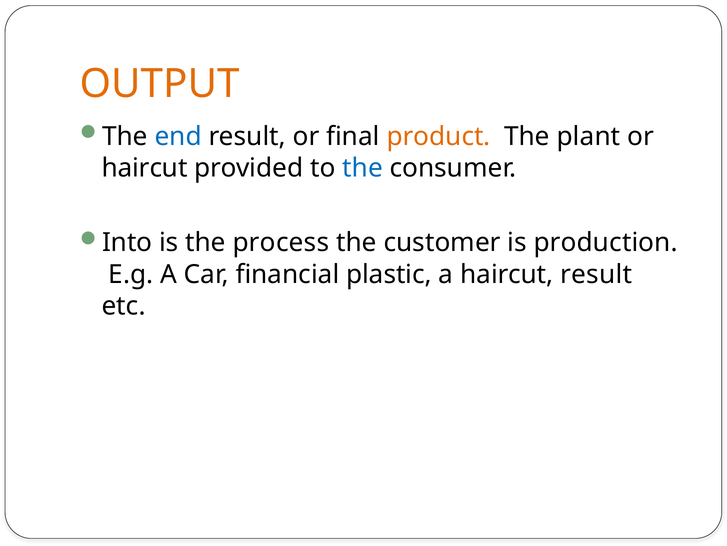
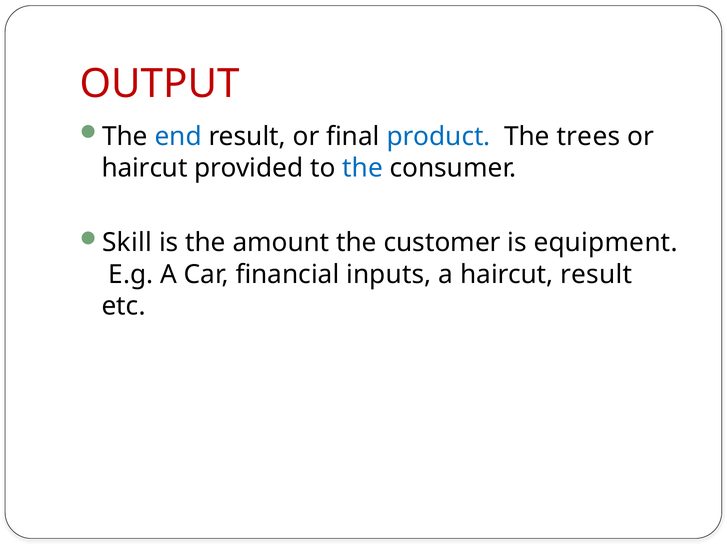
OUTPUT colour: orange -> red
product colour: orange -> blue
plant: plant -> trees
Into: Into -> Skill
process: process -> amount
production: production -> equipment
plastic: plastic -> inputs
